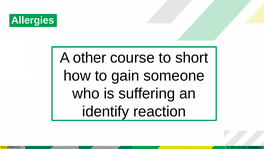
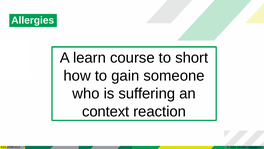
other: other -> learn
identify: identify -> context
